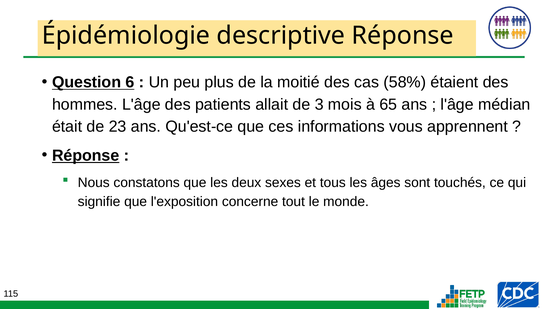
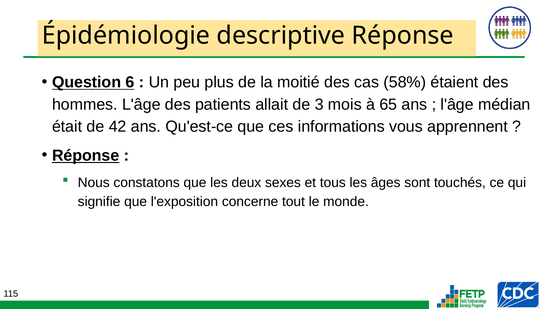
23: 23 -> 42
